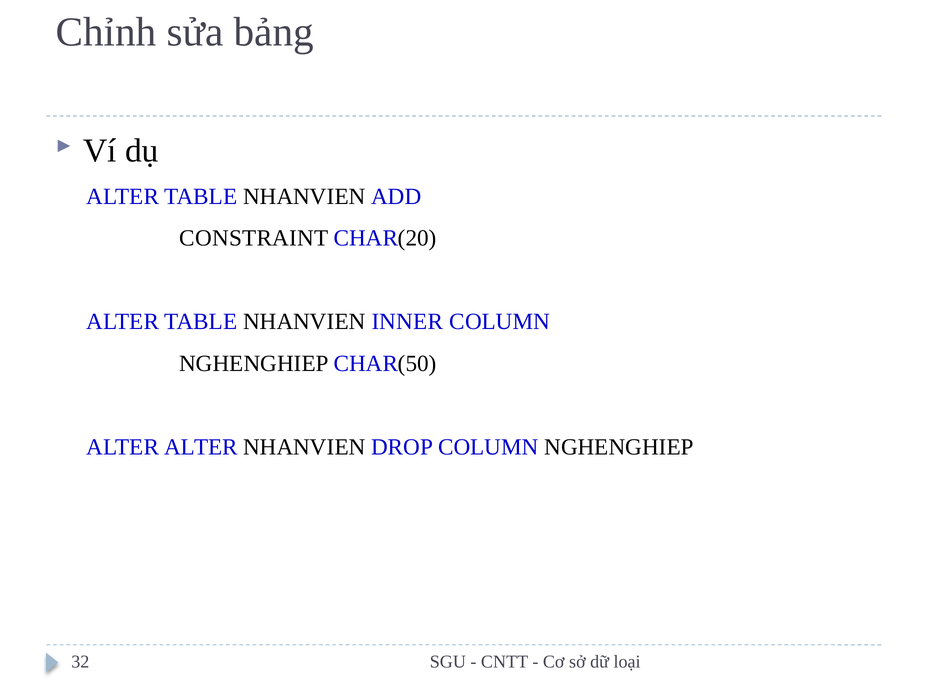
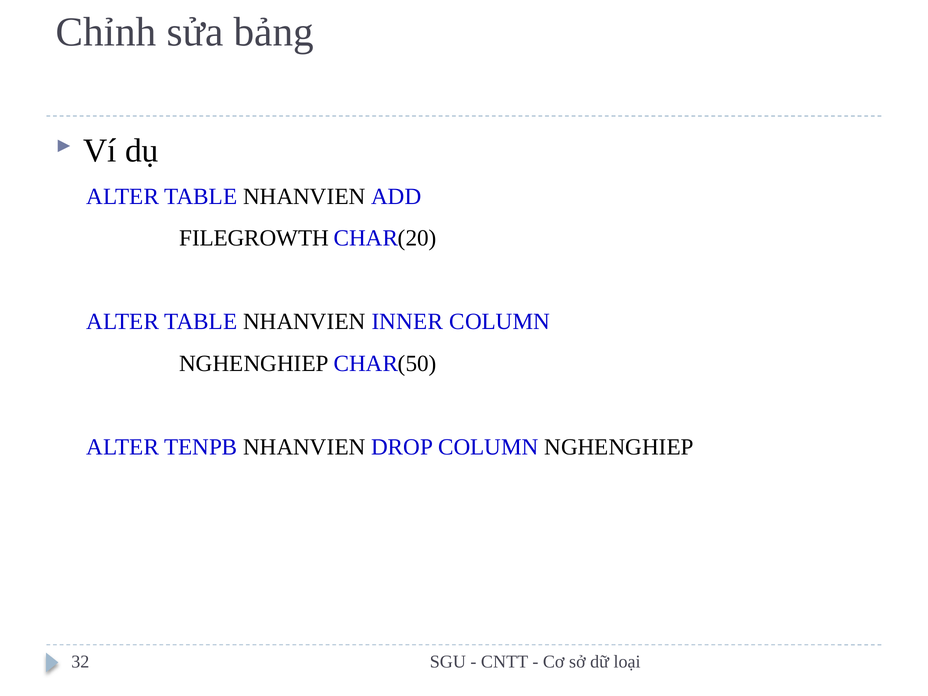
CONSTRAINT: CONSTRAINT -> FILEGROWTH
ALTER ALTER: ALTER -> TENPB
